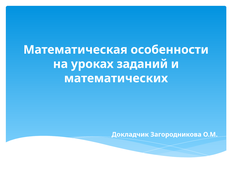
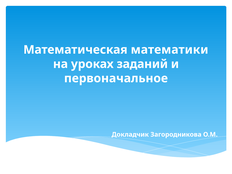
особенности: особенности -> математики
математических: математических -> первоначальное
